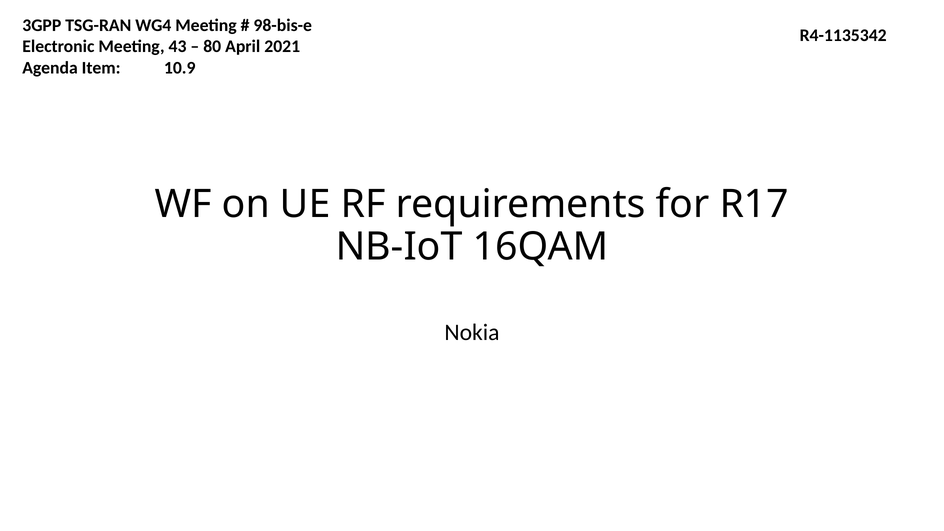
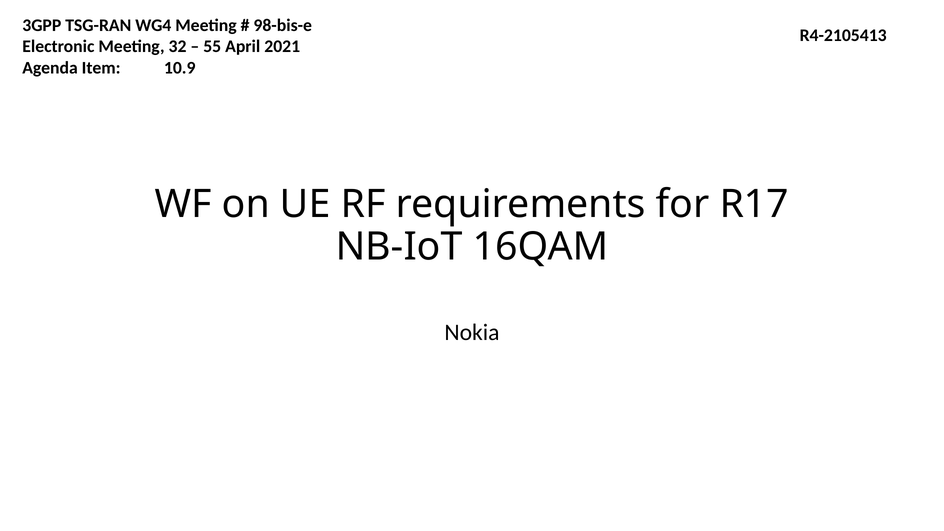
R4-1135342: R4-1135342 -> R4-2105413
43: 43 -> 32
80: 80 -> 55
